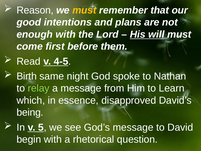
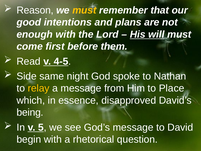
Birth: Birth -> Side
relay colour: light green -> yellow
Learn: Learn -> Place
